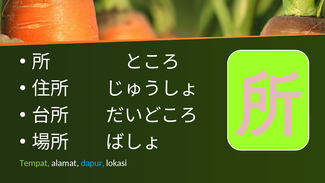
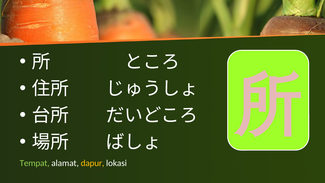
dapur colour: light blue -> yellow
